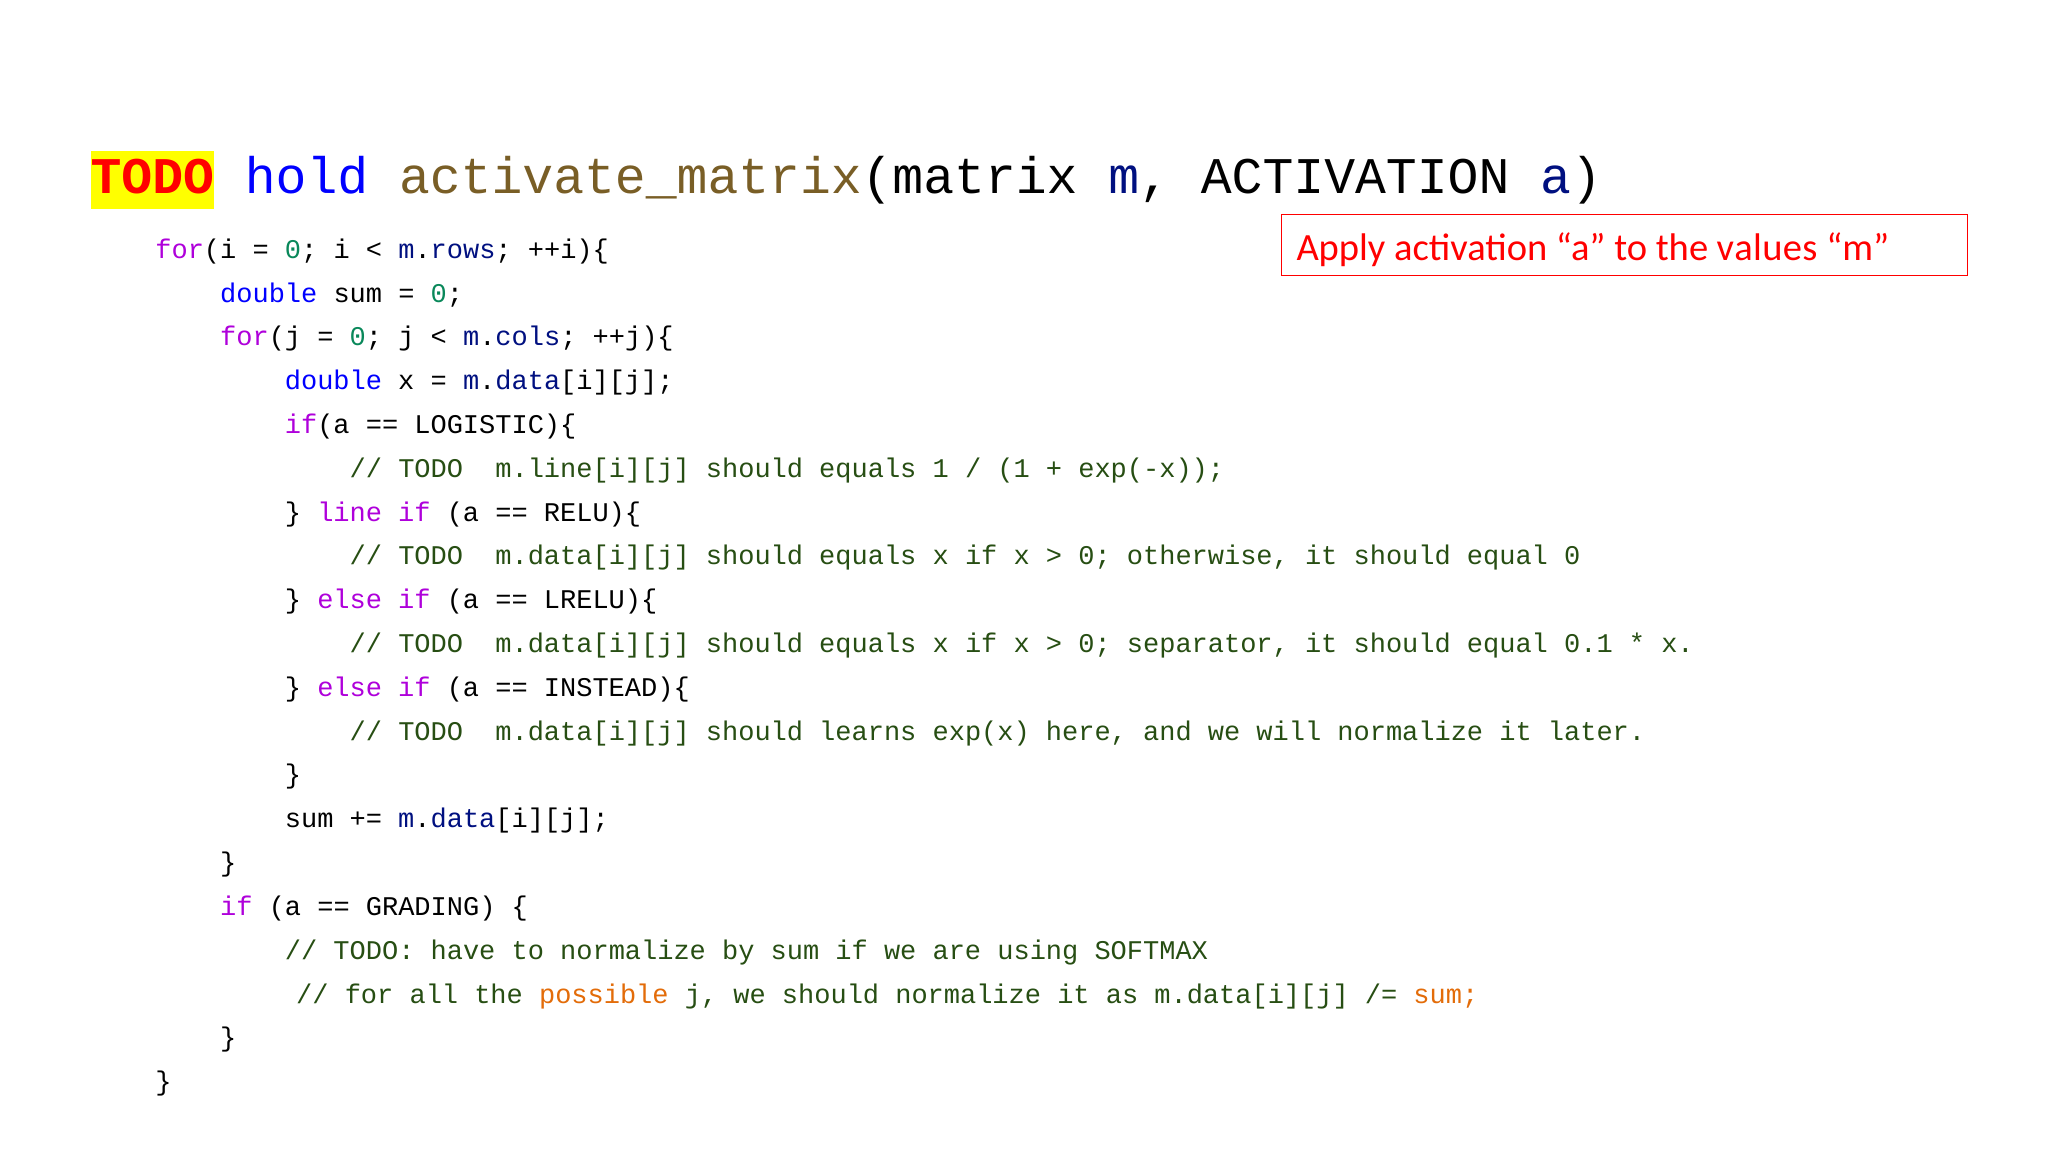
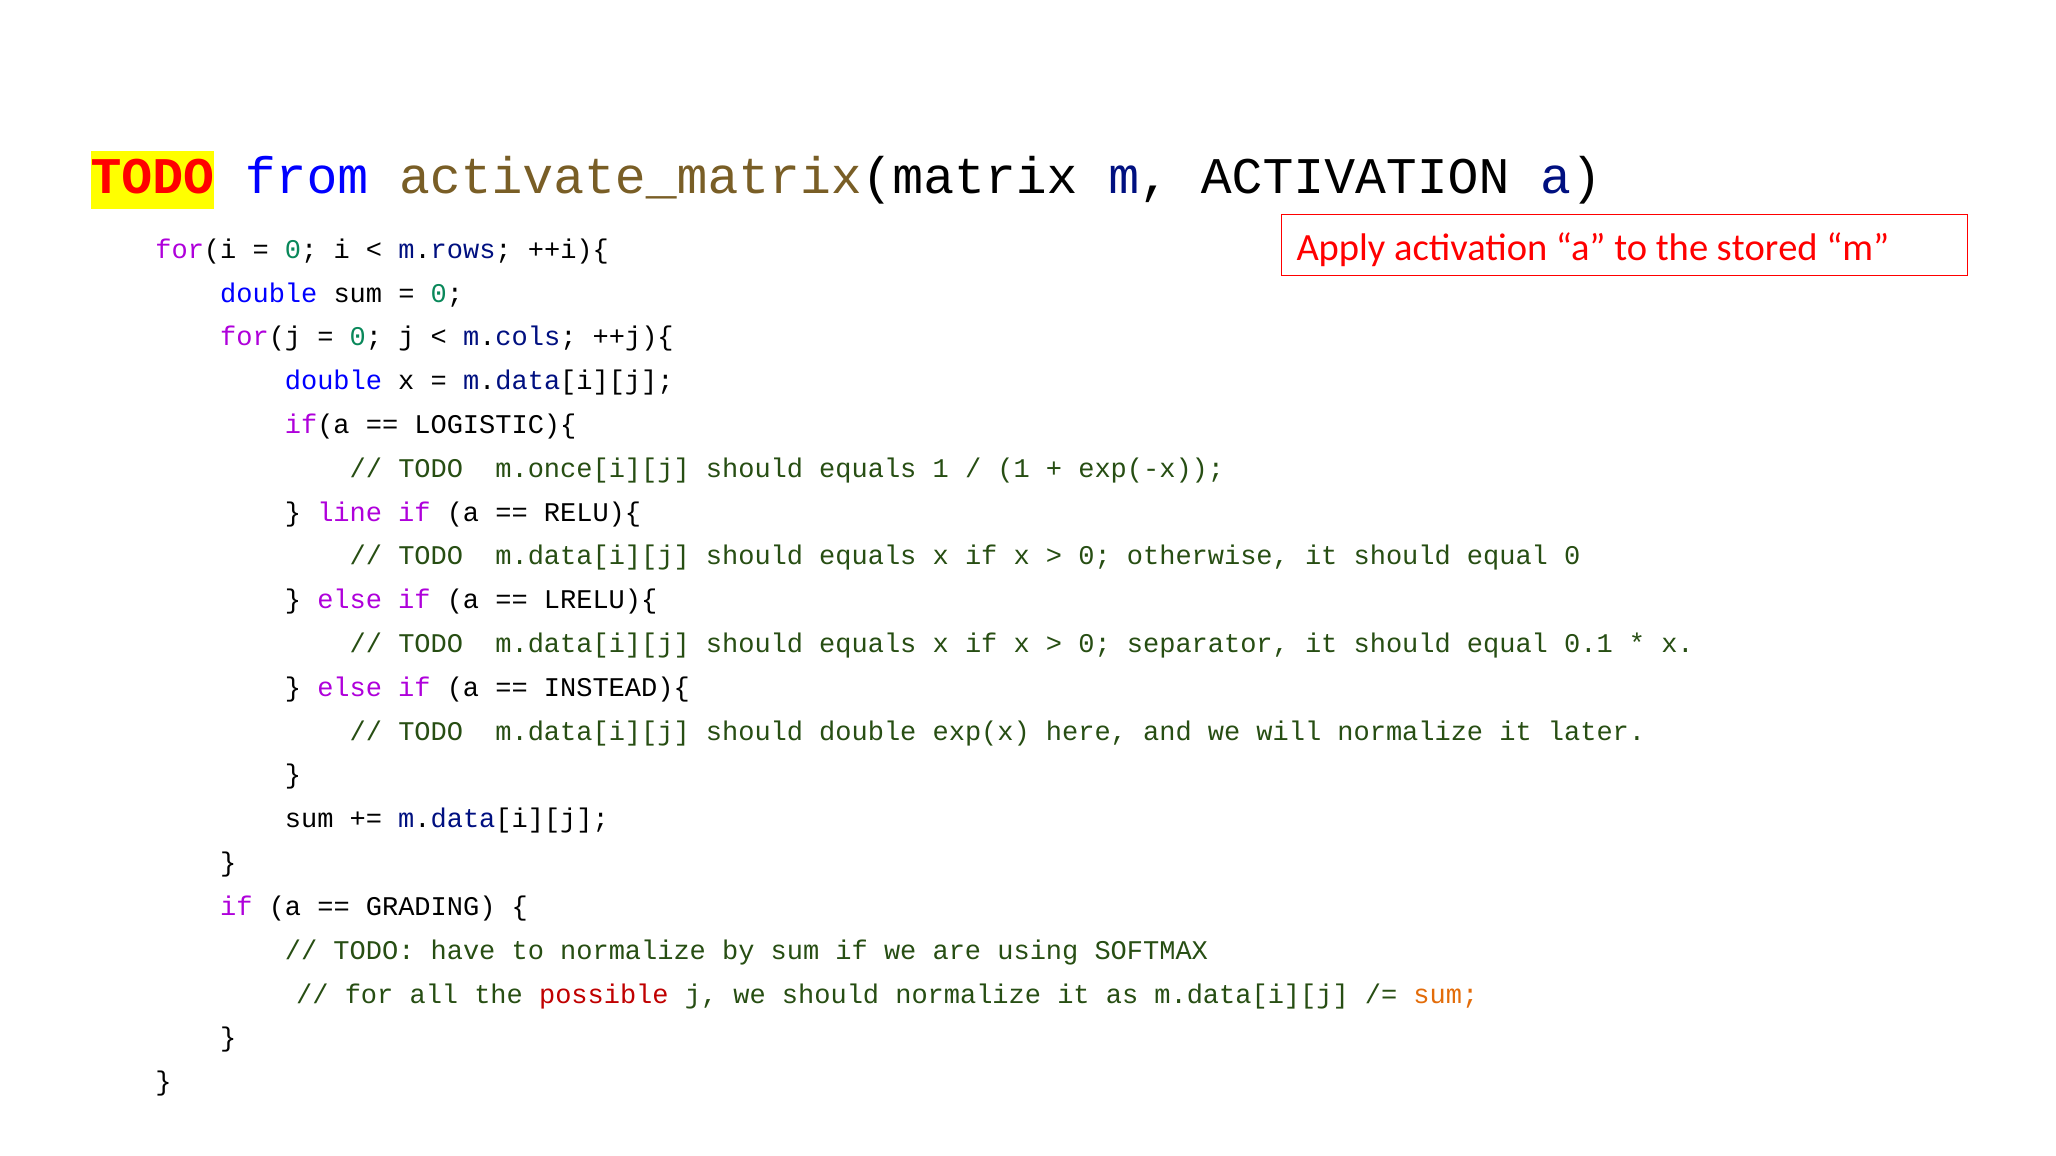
hold: hold -> from
values: values -> stored
m.line[i][j: m.line[i][j -> m.once[i][j
should learns: learns -> double
possible colour: orange -> red
